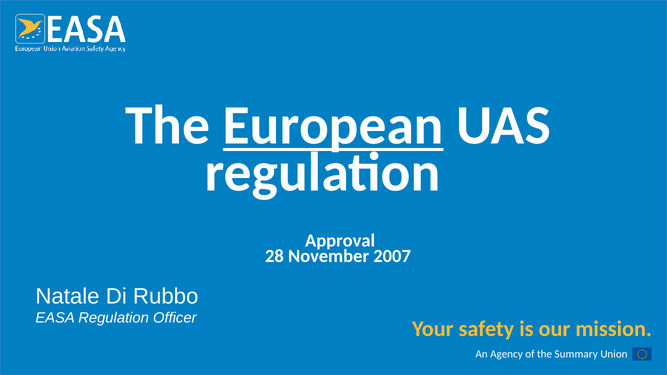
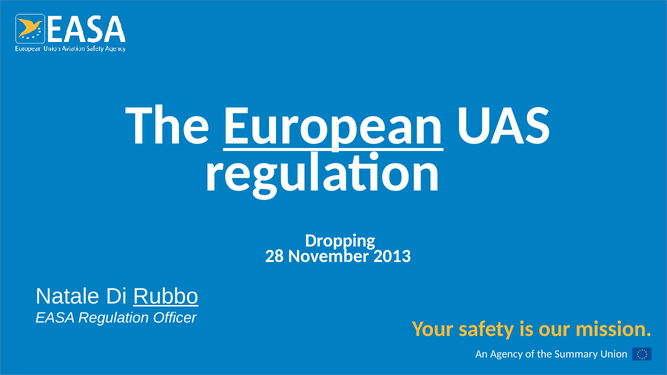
Approval: Approval -> Dropping
2007: 2007 -> 2013
Rubbo underline: none -> present
